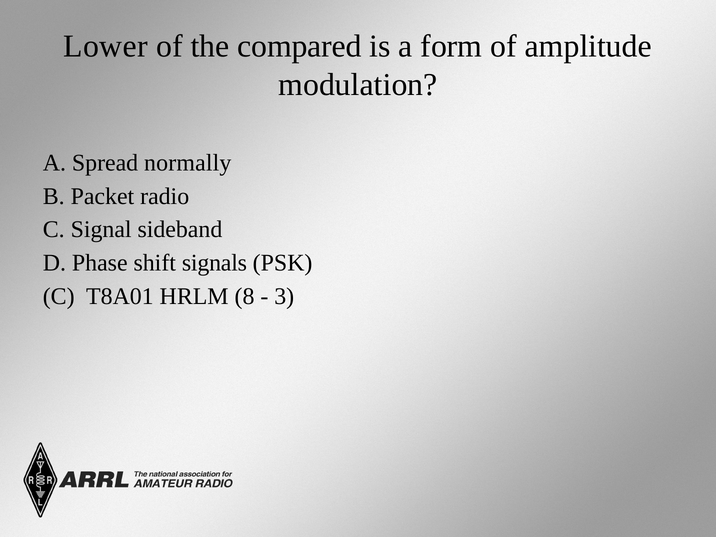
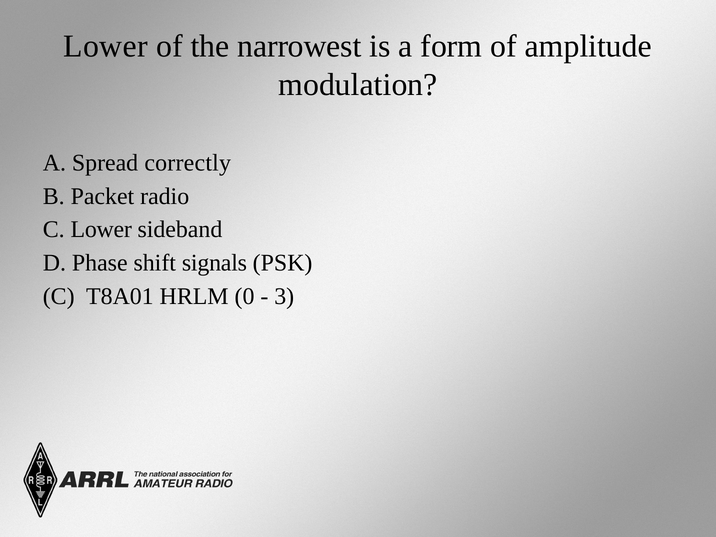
compared: compared -> narrowest
normally: normally -> correctly
C Signal: Signal -> Lower
8: 8 -> 0
